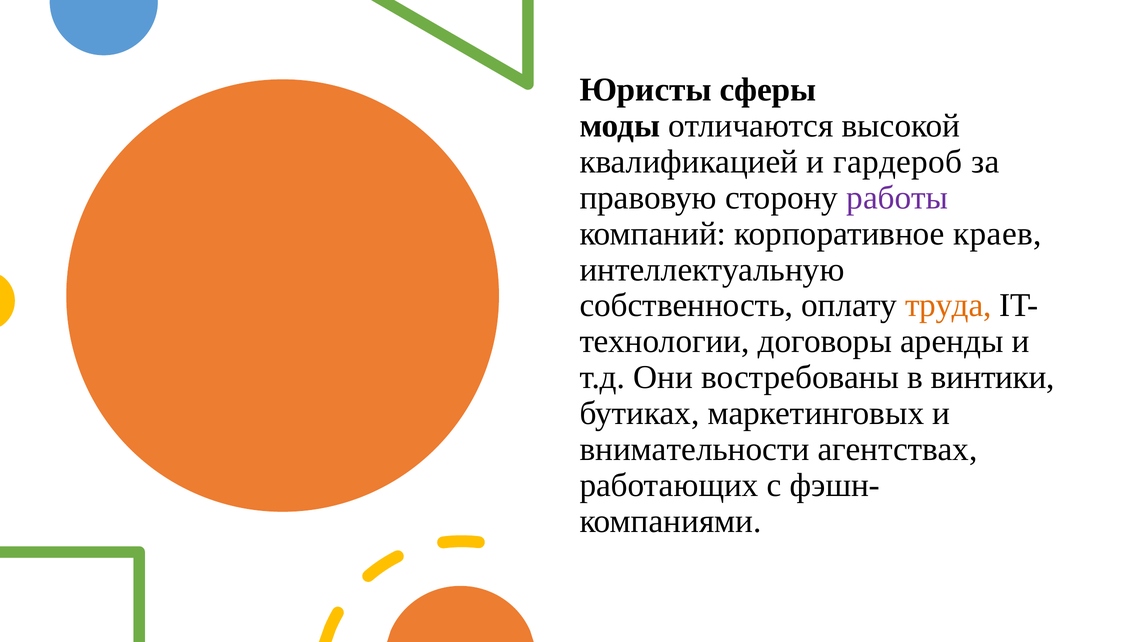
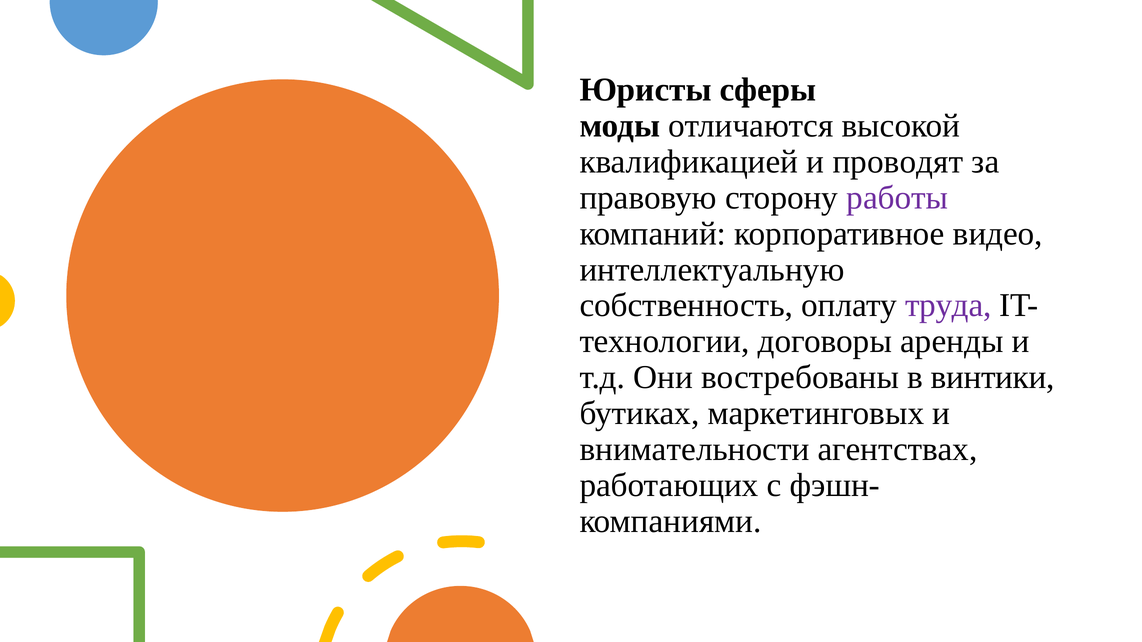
гардероб: гардероб -> проводят
краев: краев -> видео
труда colour: orange -> purple
